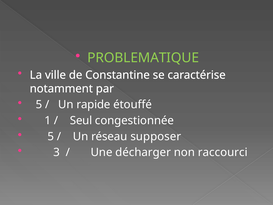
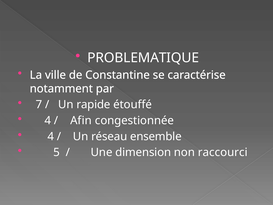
PROBLEMATIQUE colour: light green -> white
5 at (39, 104): 5 -> 7
1 at (48, 120): 1 -> 4
Seul: Seul -> Afin
5 at (51, 136): 5 -> 4
supposer: supposer -> ensemble
3: 3 -> 5
décharger: décharger -> dimension
